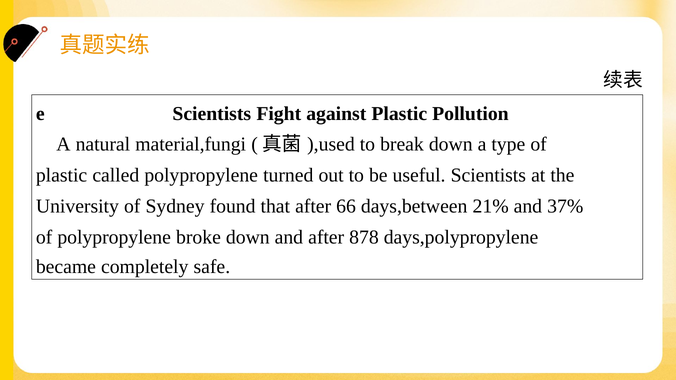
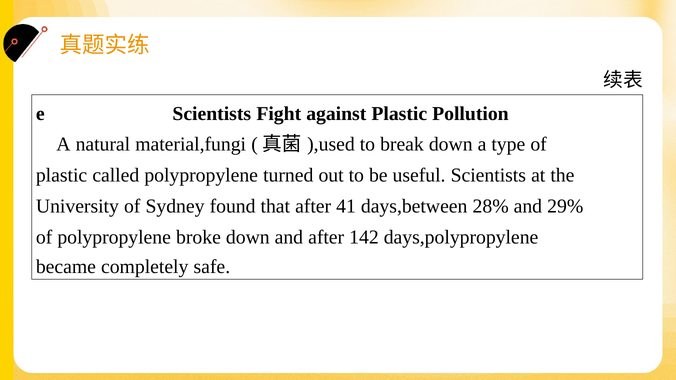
66: 66 -> 41
21%: 21% -> 28%
37%: 37% -> 29%
878: 878 -> 142
